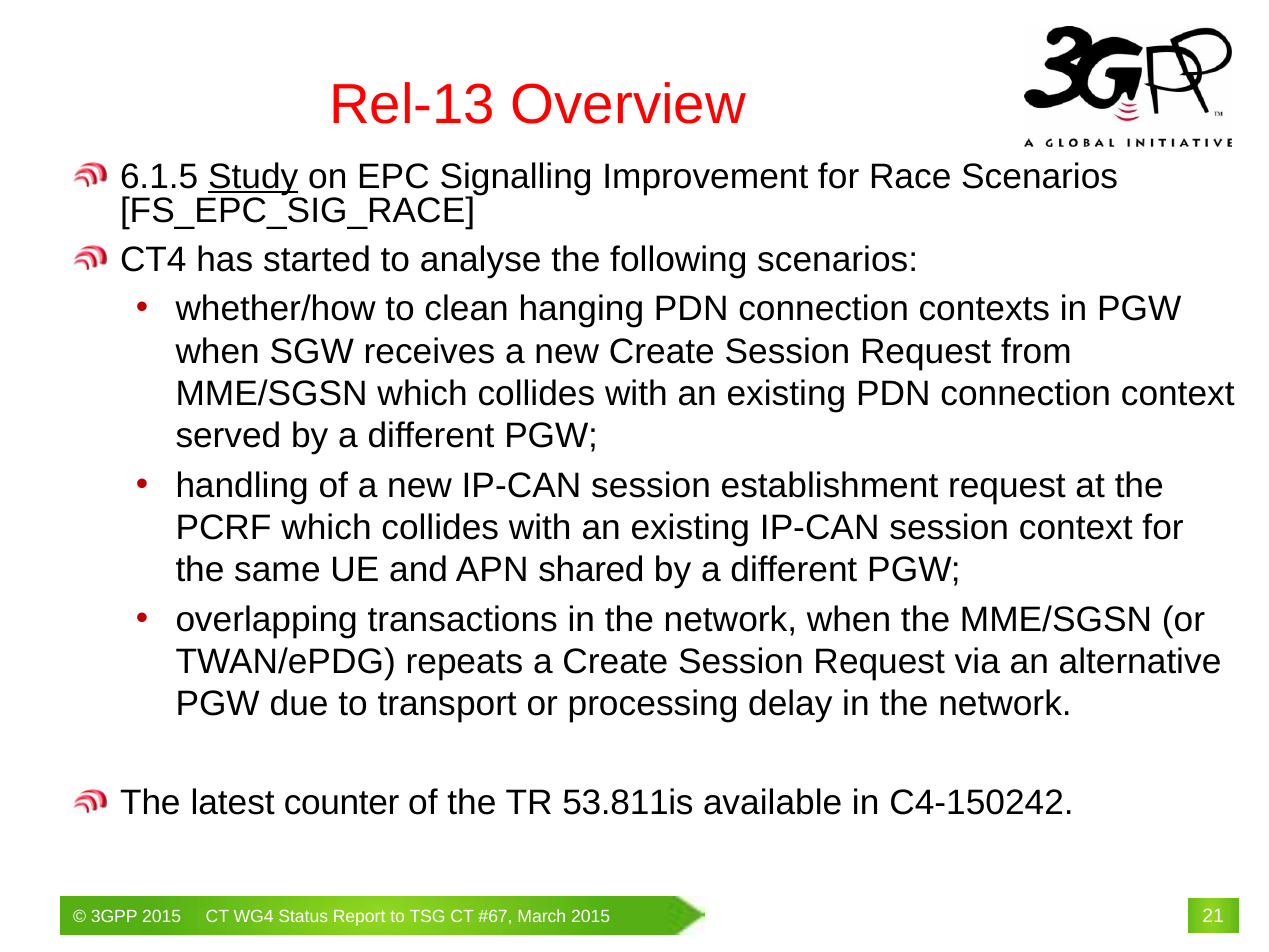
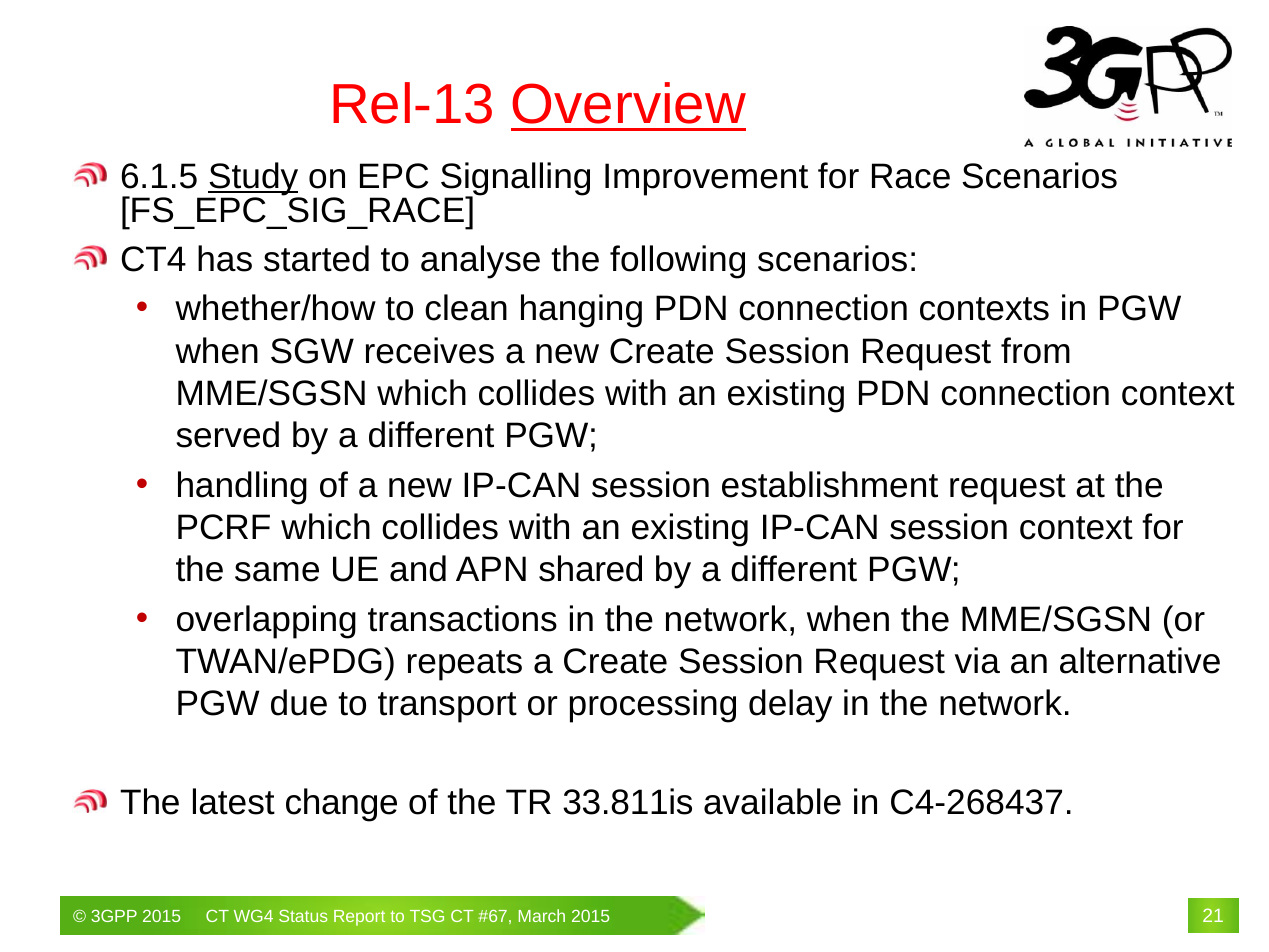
Overview underline: none -> present
counter: counter -> change
53.811is: 53.811is -> 33.811is
C4-150242: C4-150242 -> C4-268437
